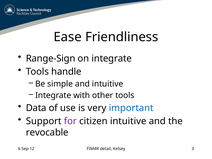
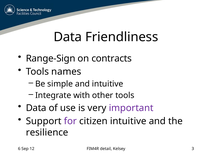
Ease at (68, 37): Ease -> Data
on integrate: integrate -> contracts
handle: handle -> names
important colour: blue -> purple
revocable: revocable -> resilience
